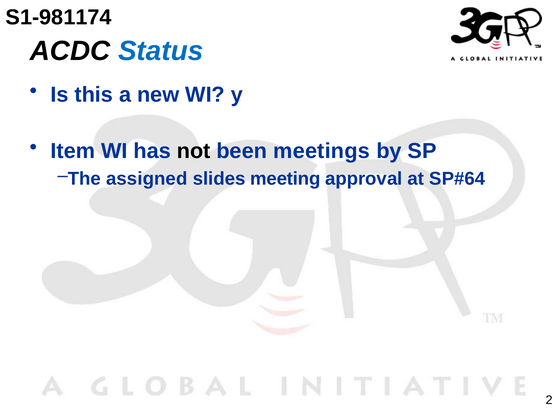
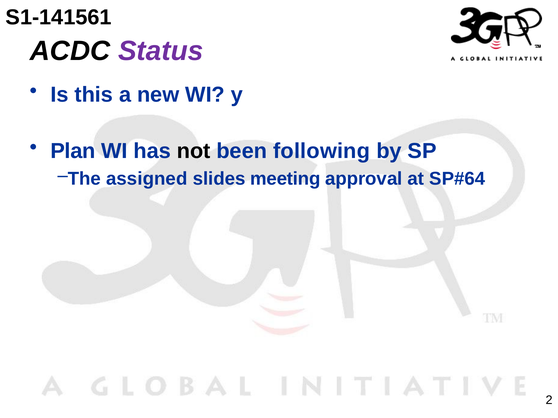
S1-981174: S1-981174 -> S1-141561
Status colour: blue -> purple
Item: Item -> Plan
meetings: meetings -> following
